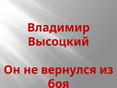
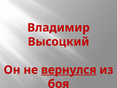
вернулся underline: none -> present
